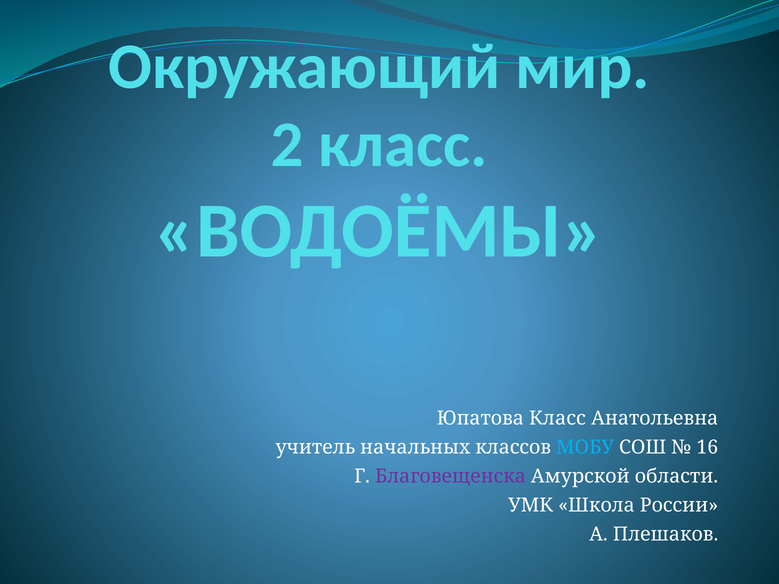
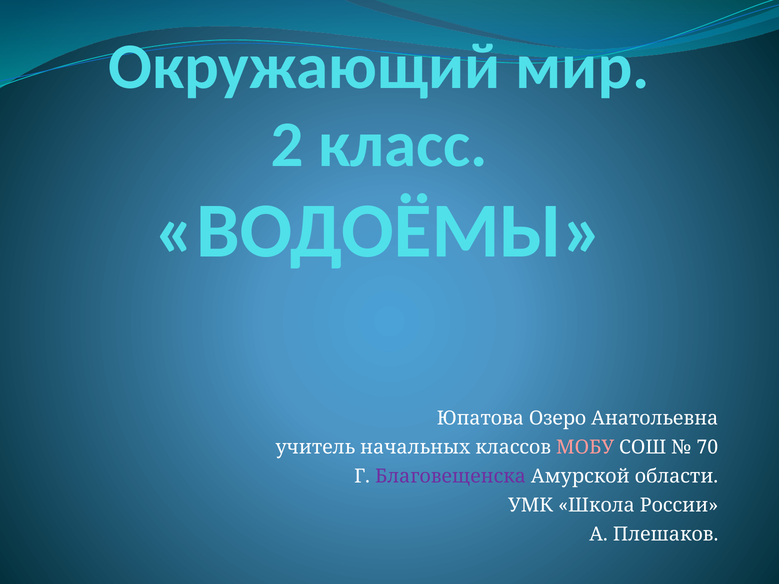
Юпатова Класс: Класс -> Озеро
МОБУ colour: light blue -> pink
16: 16 -> 70
